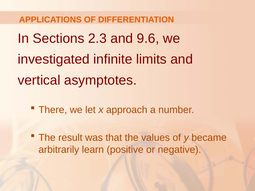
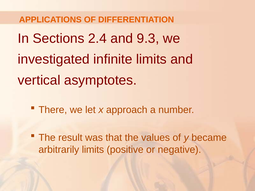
2.3: 2.3 -> 2.4
9.6: 9.6 -> 9.3
arbitrarily learn: learn -> limits
